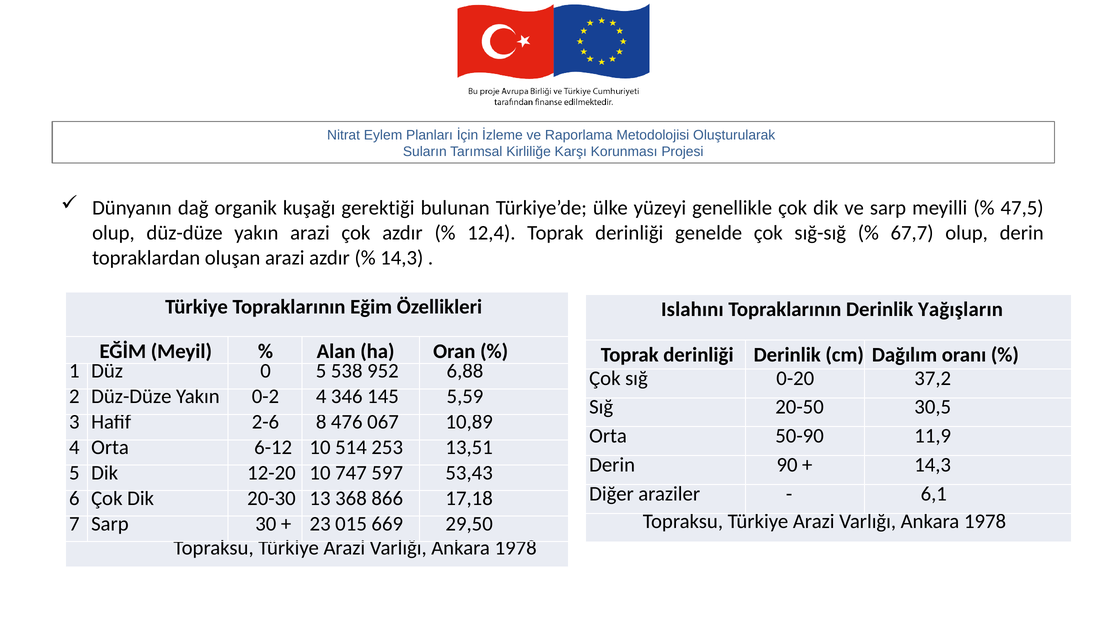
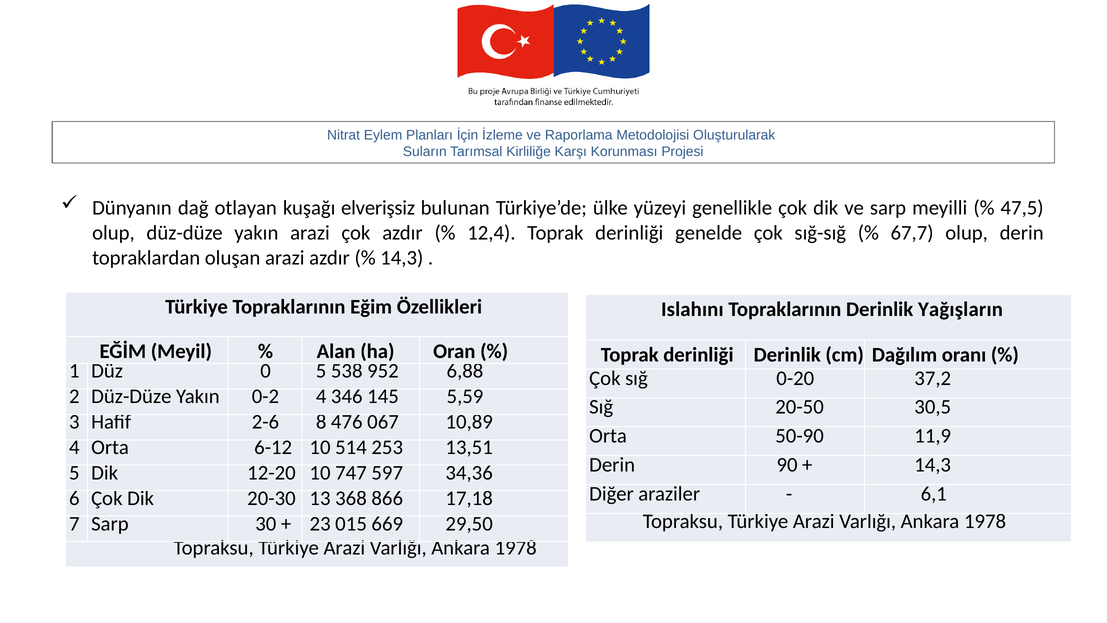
organik: organik -> otlayan
gerektiği: gerektiği -> elverişsiz
53,43: 53,43 -> 34,36
